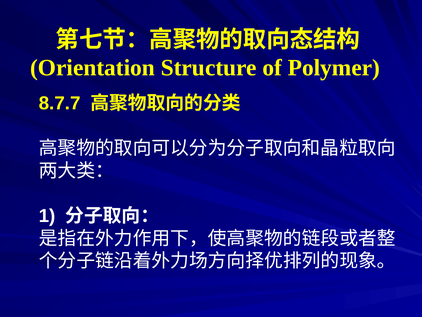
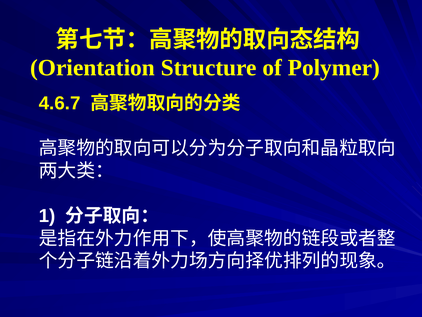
8.7.7: 8.7.7 -> 4.6.7
